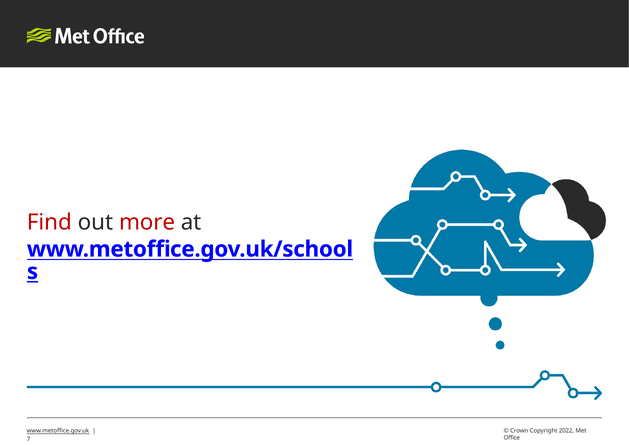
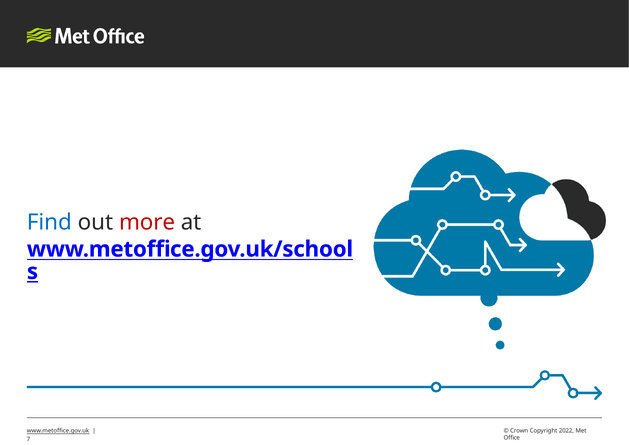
Find colour: red -> blue
